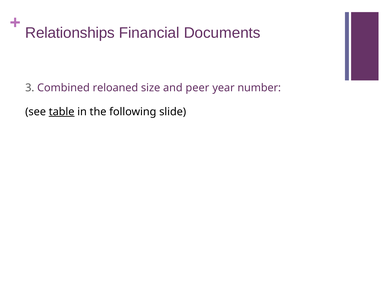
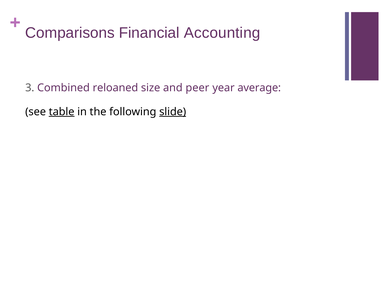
Relationships: Relationships -> Comparisons
Documents: Documents -> Accounting
number: number -> average
slide underline: none -> present
